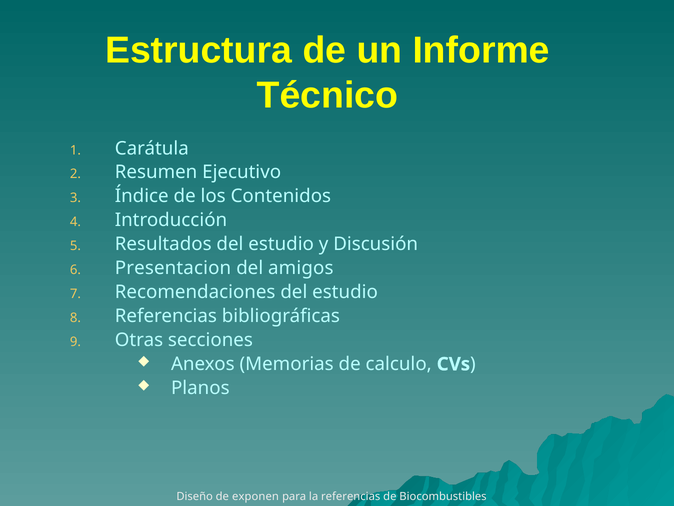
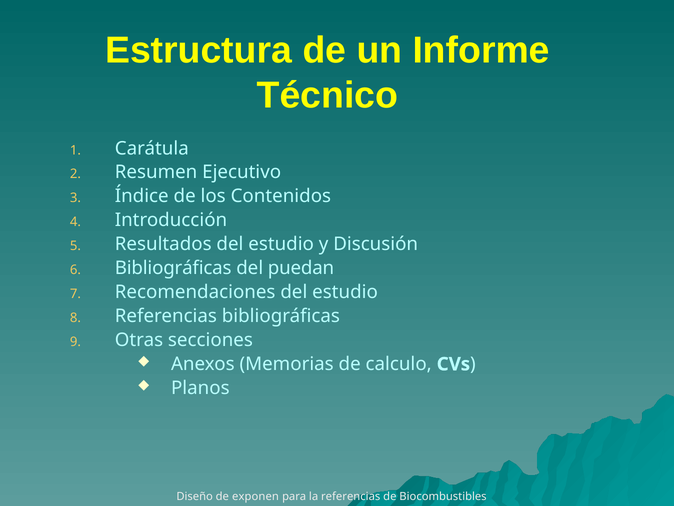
Presentacion at (173, 268): Presentacion -> Bibliográficas
amigos: amigos -> puedan
